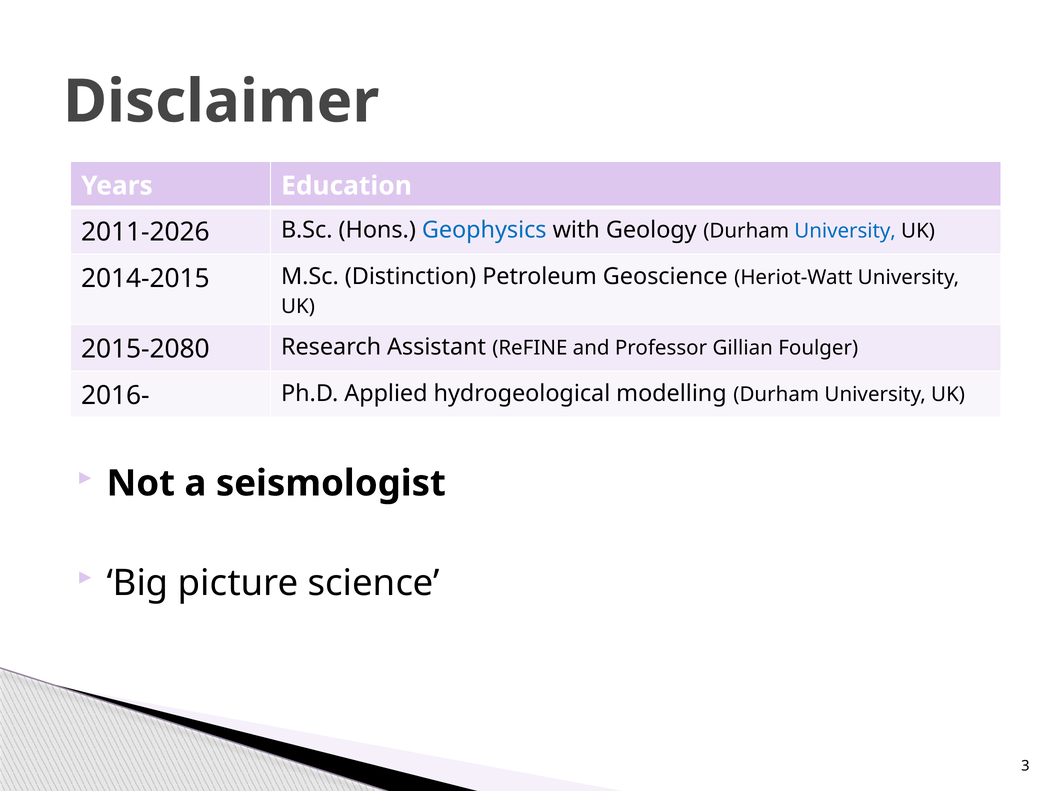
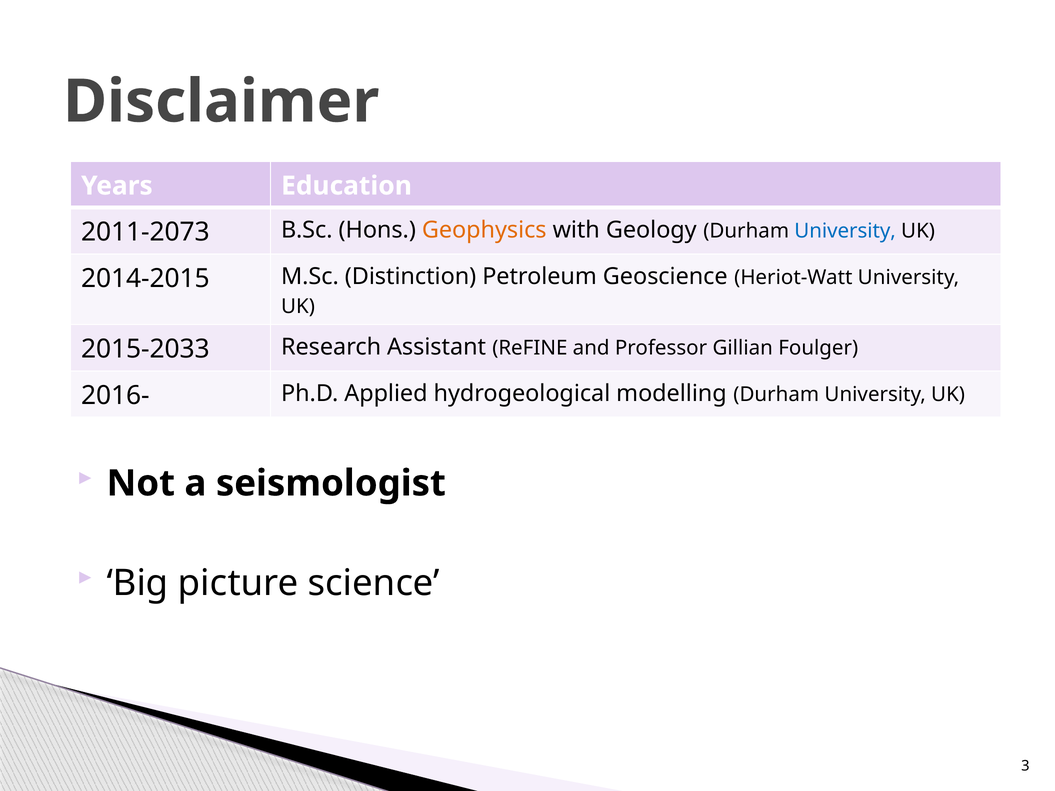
2011-2026: 2011-2026 -> 2011-2073
Geophysics colour: blue -> orange
2015-2080: 2015-2080 -> 2015-2033
